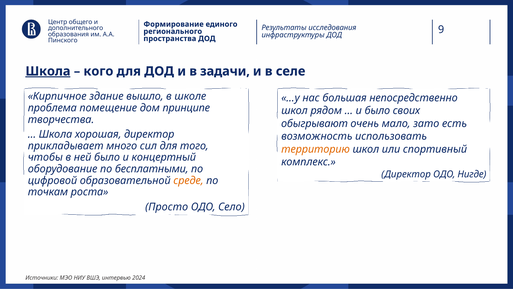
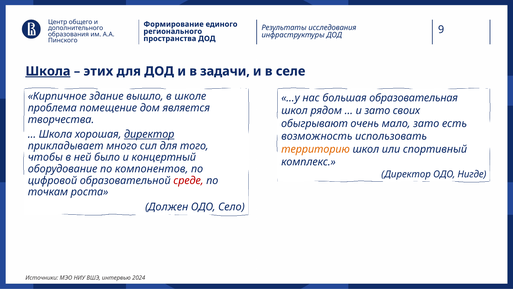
кого: кого -> этих
непосредственно: непосредственно -> образовательная
принципе: принципе -> является
и было: было -> зато
директор at (149, 134) underline: none -> present
бесплатными: бесплатными -> компонентов
среде colour: orange -> red
Просто: Просто -> Должен
